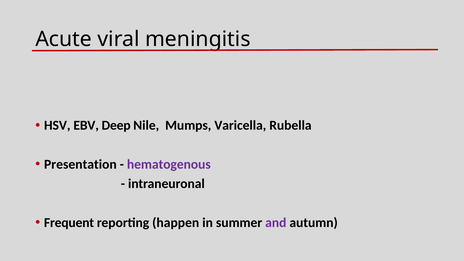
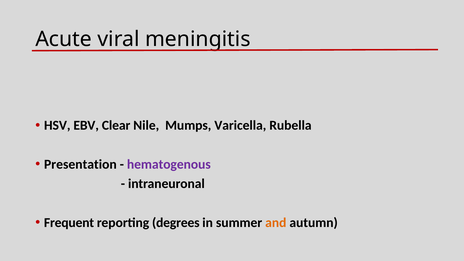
Deep: Deep -> Clear
happen: happen -> degrees
and colour: purple -> orange
